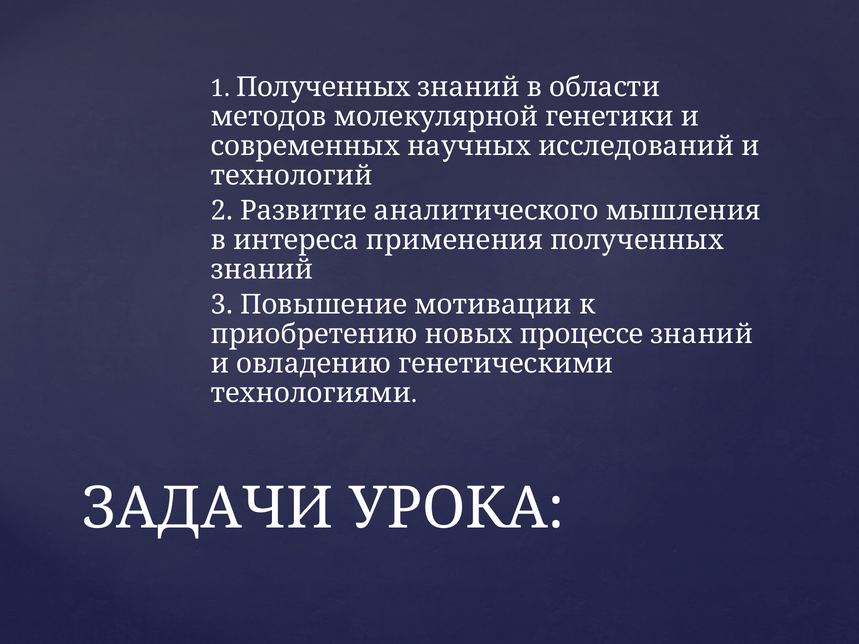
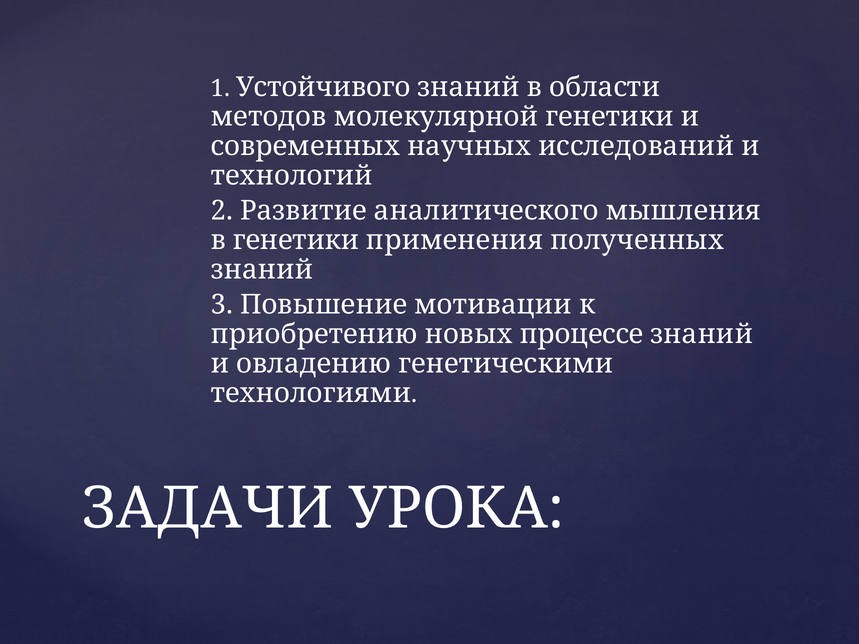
1 Полученных: Полученных -> Устойчивого
в интереса: интереса -> генетики
